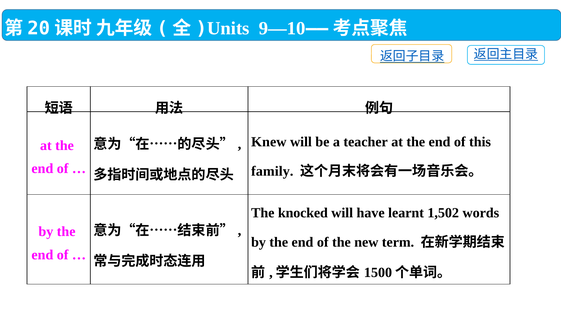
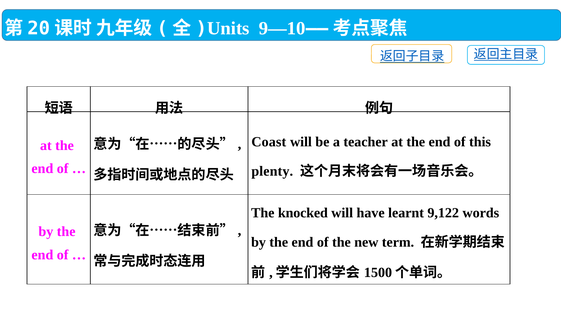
Knew: Knew -> Coast
family: family -> plenty
1,502: 1,502 -> 9,122
